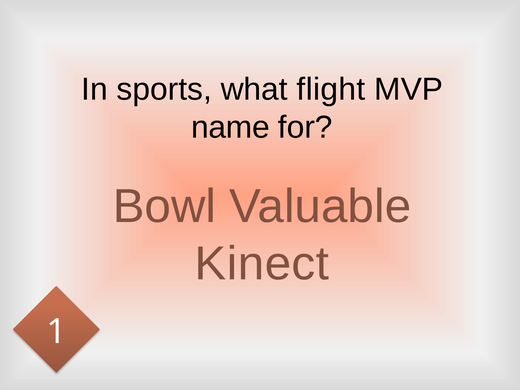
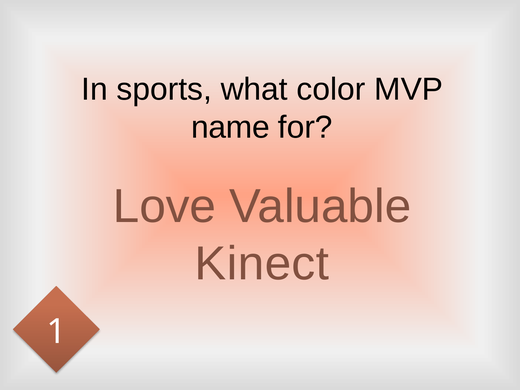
flight: flight -> color
Bowl: Bowl -> Love
